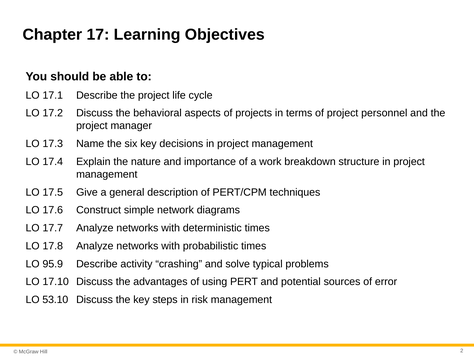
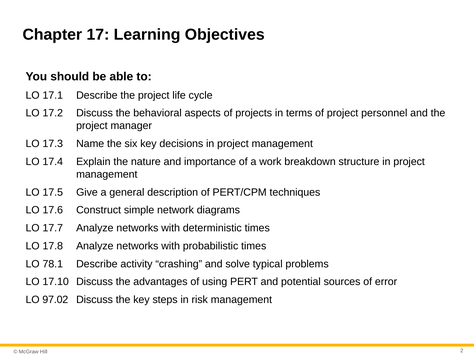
95.9: 95.9 -> 78.1
53.10: 53.10 -> 97.02
